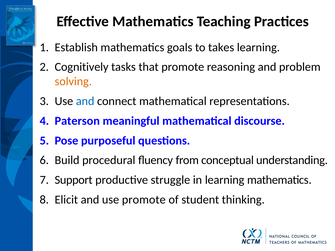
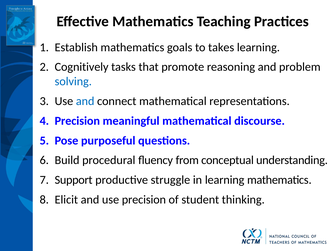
solving colour: orange -> blue
Paterson at (77, 121): Paterson -> Precision
use promote: promote -> precision
